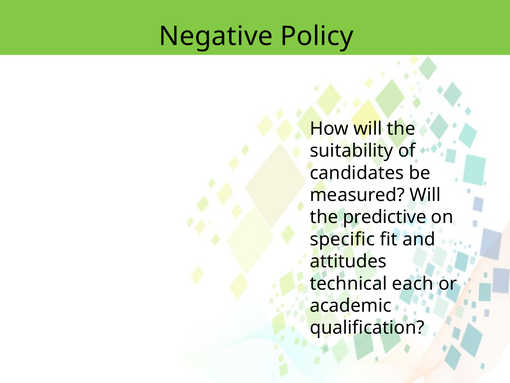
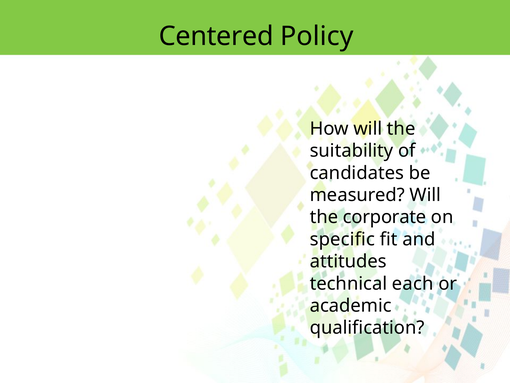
Negative: Negative -> Centered
predictive: predictive -> corporate
